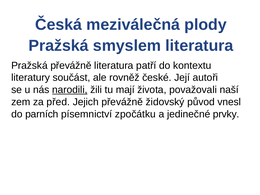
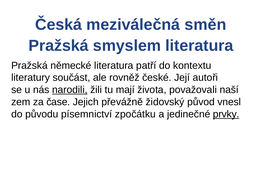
plody: plody -> směn
Pražská převážně: převážně -> německé
před: před -> čase
parních: parních -> původu
prvky underline: none -> present
